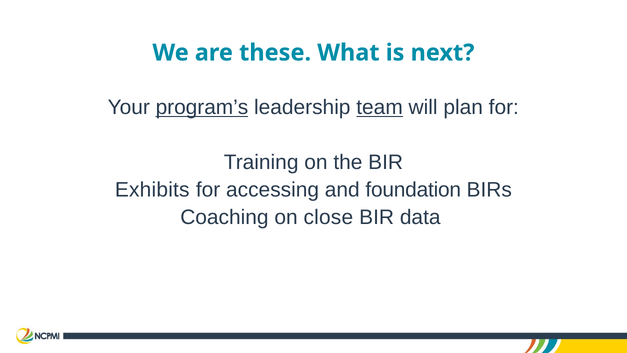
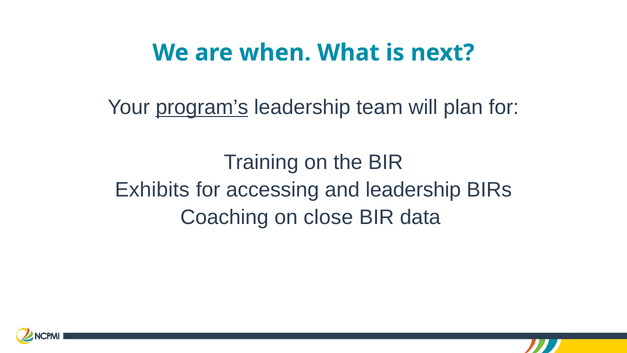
these: these -> when
team underline: present -> none
and foundation: foundation -> leadership
